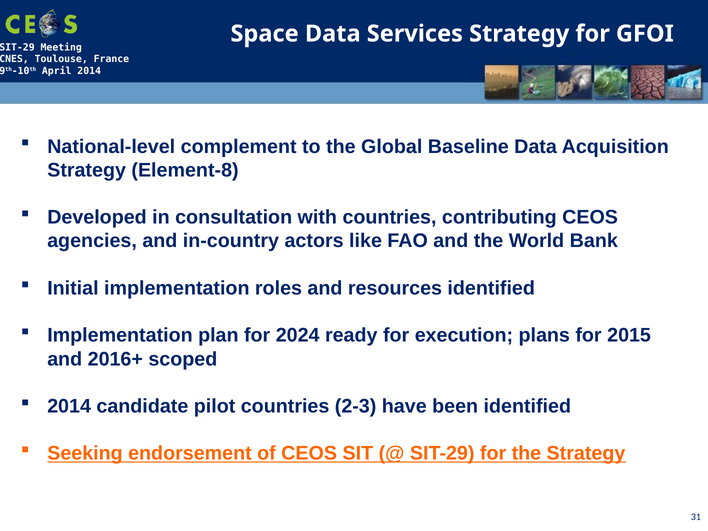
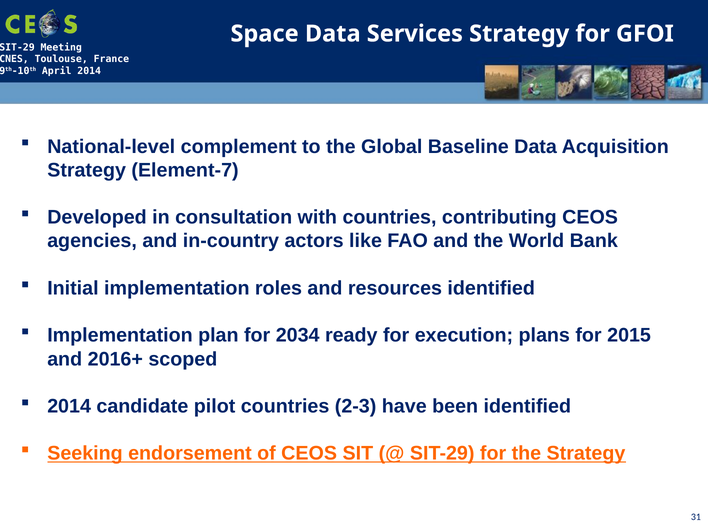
Element-8: Element-8 -> Element-7
2024: 2024 -> 2034
